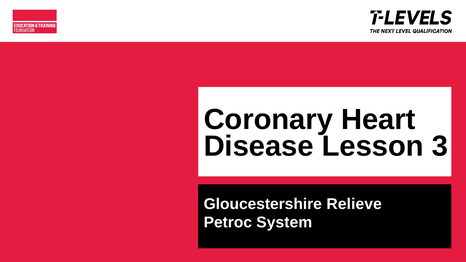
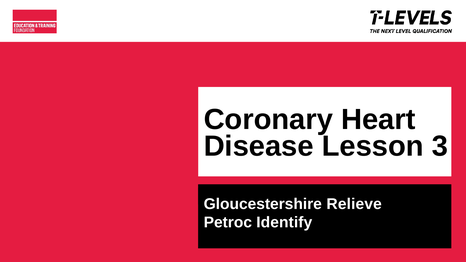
System: System -> Identify
